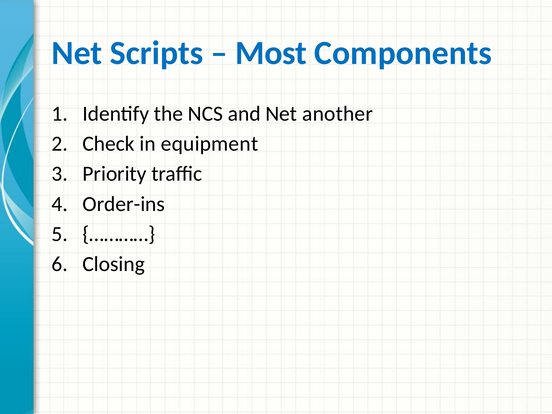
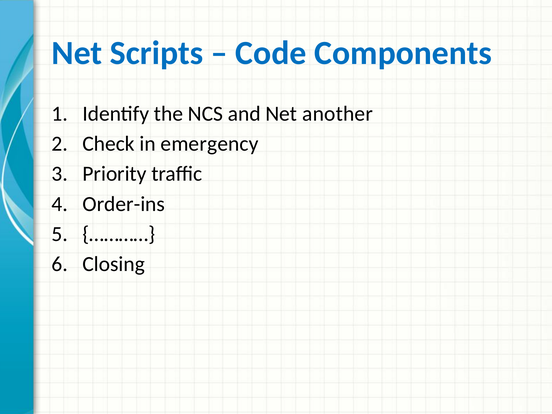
Most: Most -> Code
equipment: equipment -> emergency
